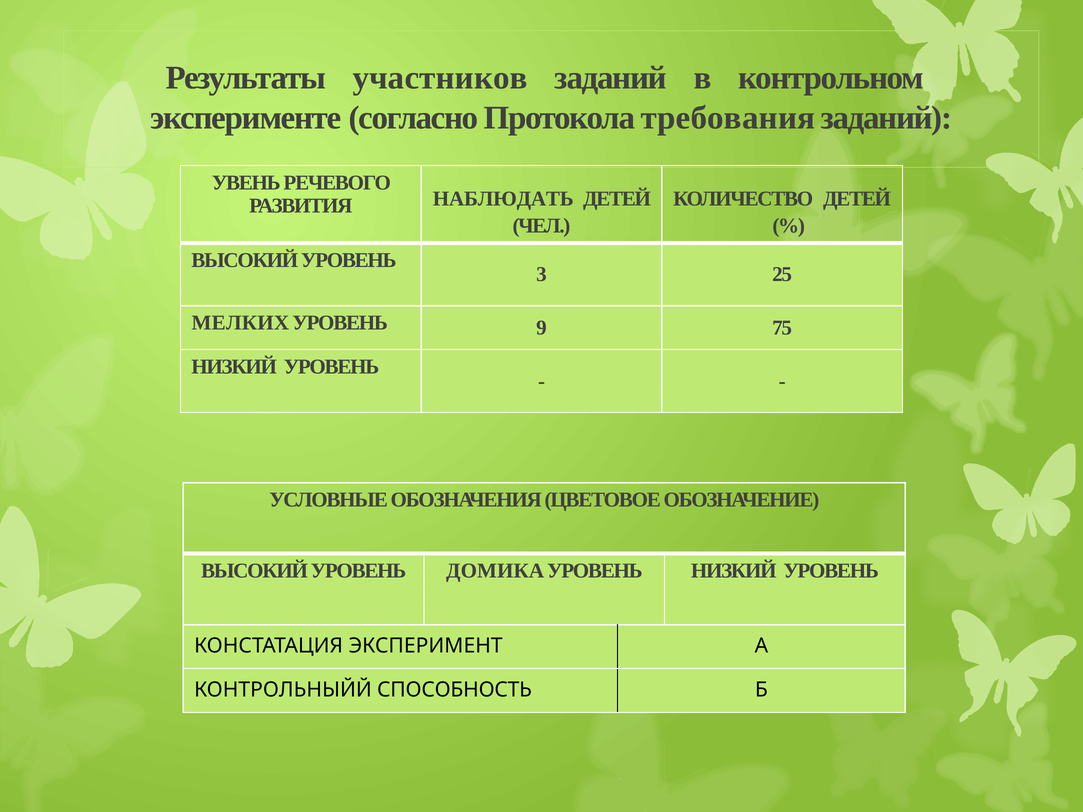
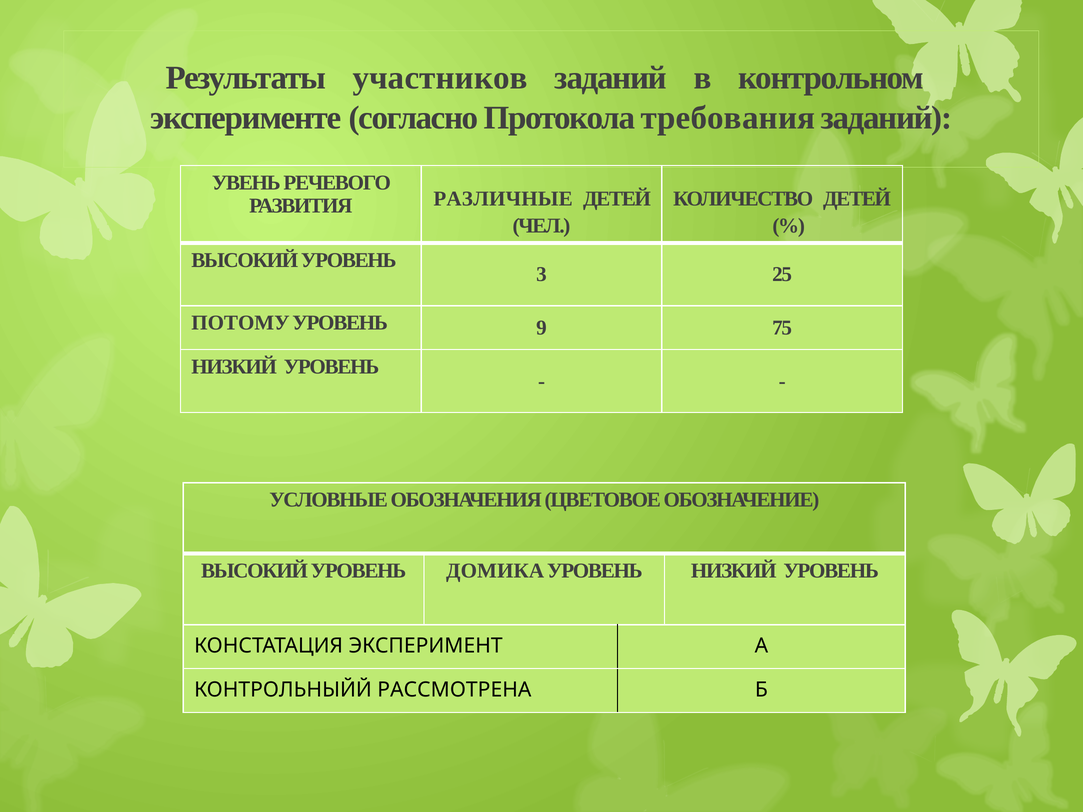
НАБЛЮДАТЬ: НАБЛЮДАТЬ -> РАЗЛИЧНЫЕ
МЕЛКИХ: МЕЛКИХ -> ПОТОМУ
СПОСОБНОСТЬ: СПОСОБНОСТЬ -> РАССМОТРЕНА
